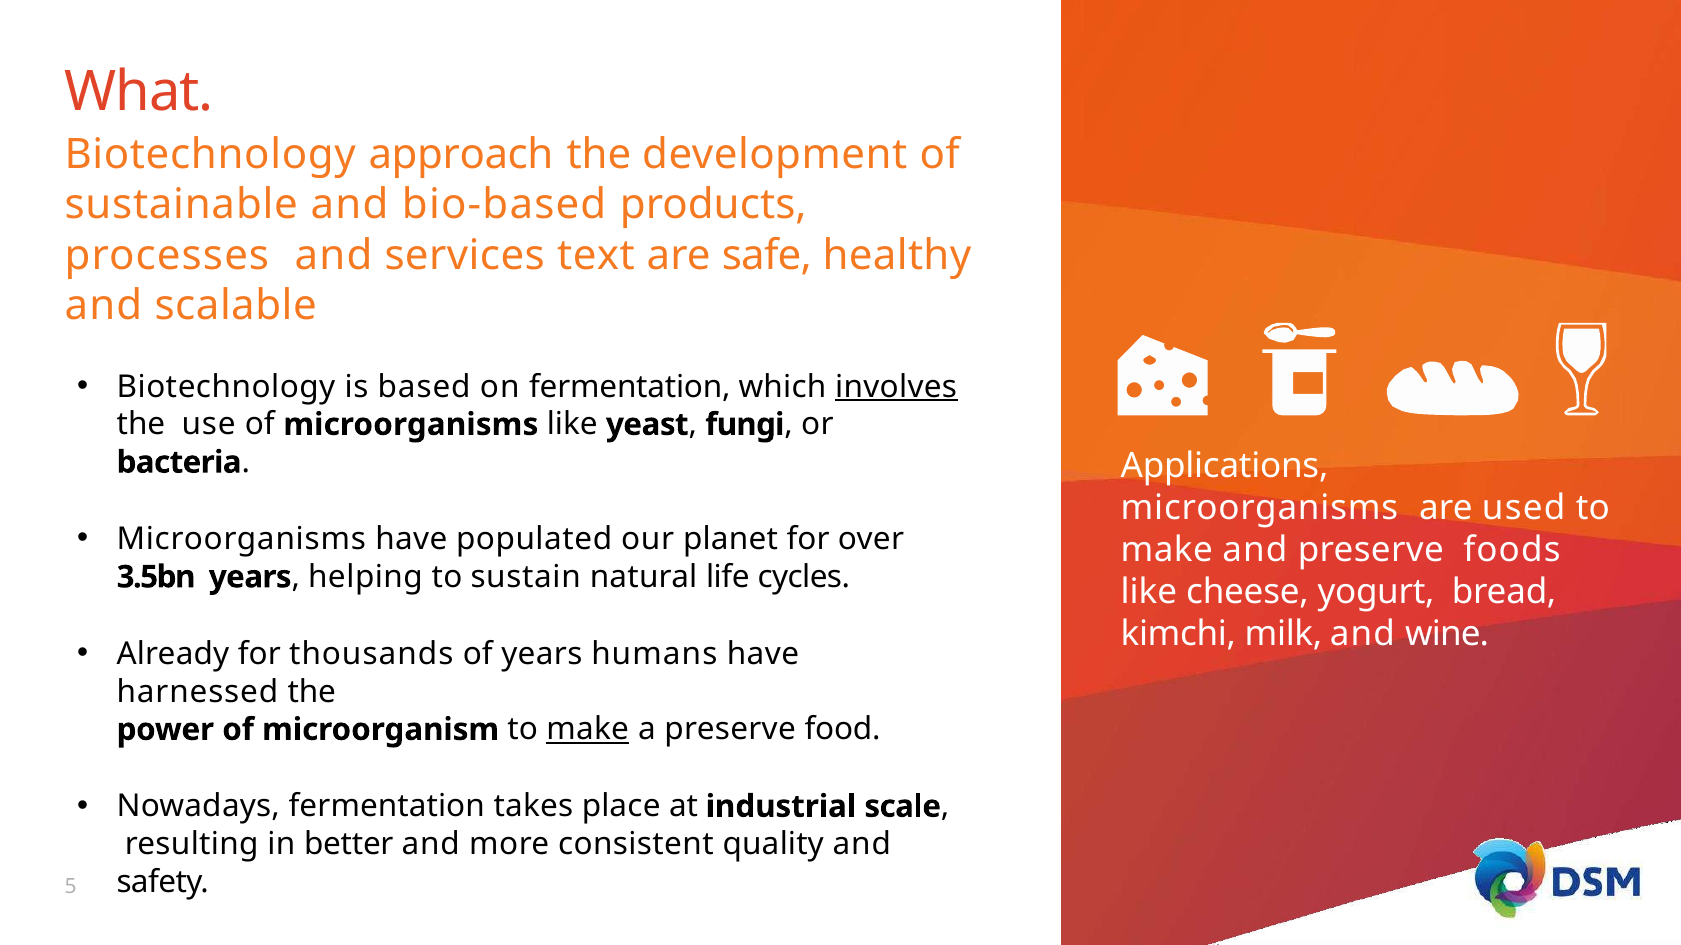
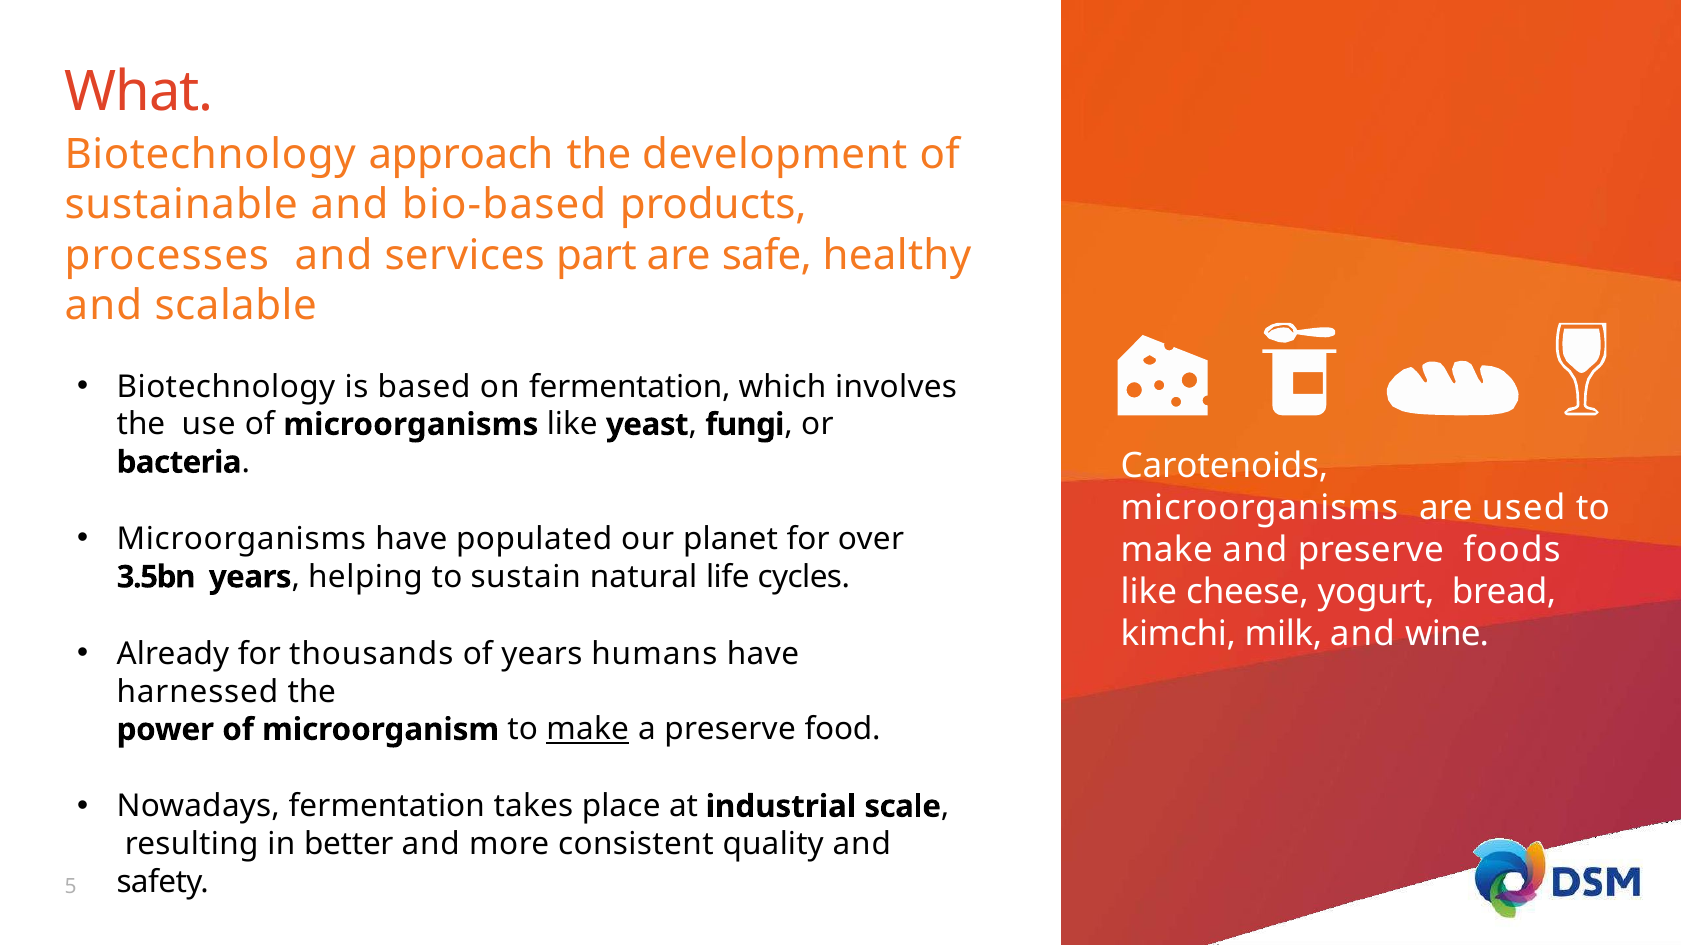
text: text -> part
involves underline: present -> none
Applications: Applications -> Carotenoids
